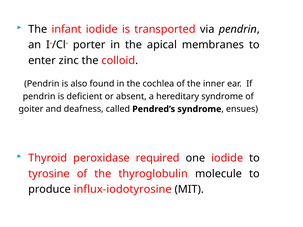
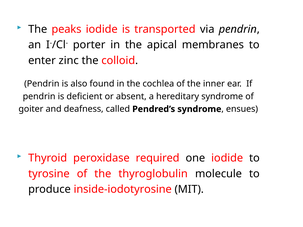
infant: infant -> peaks
influx-iodotyrosine: influx-iodotyrosine -> inside-iodotyrosine
